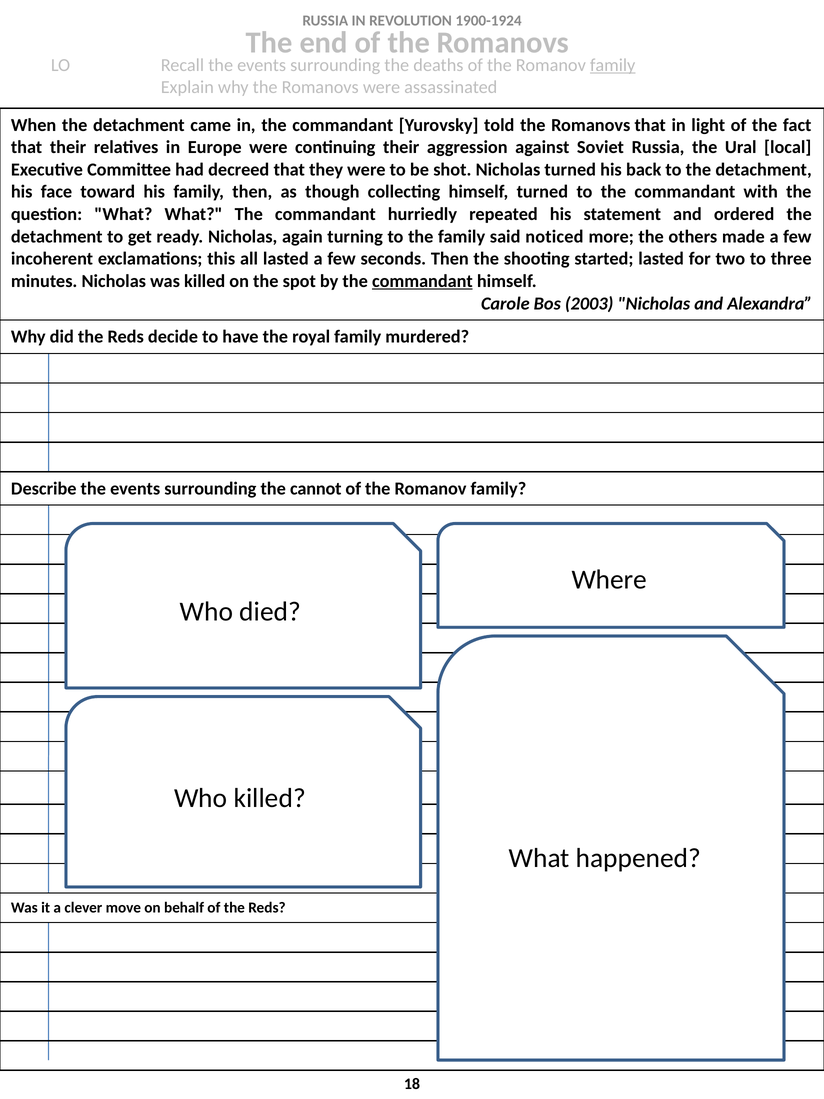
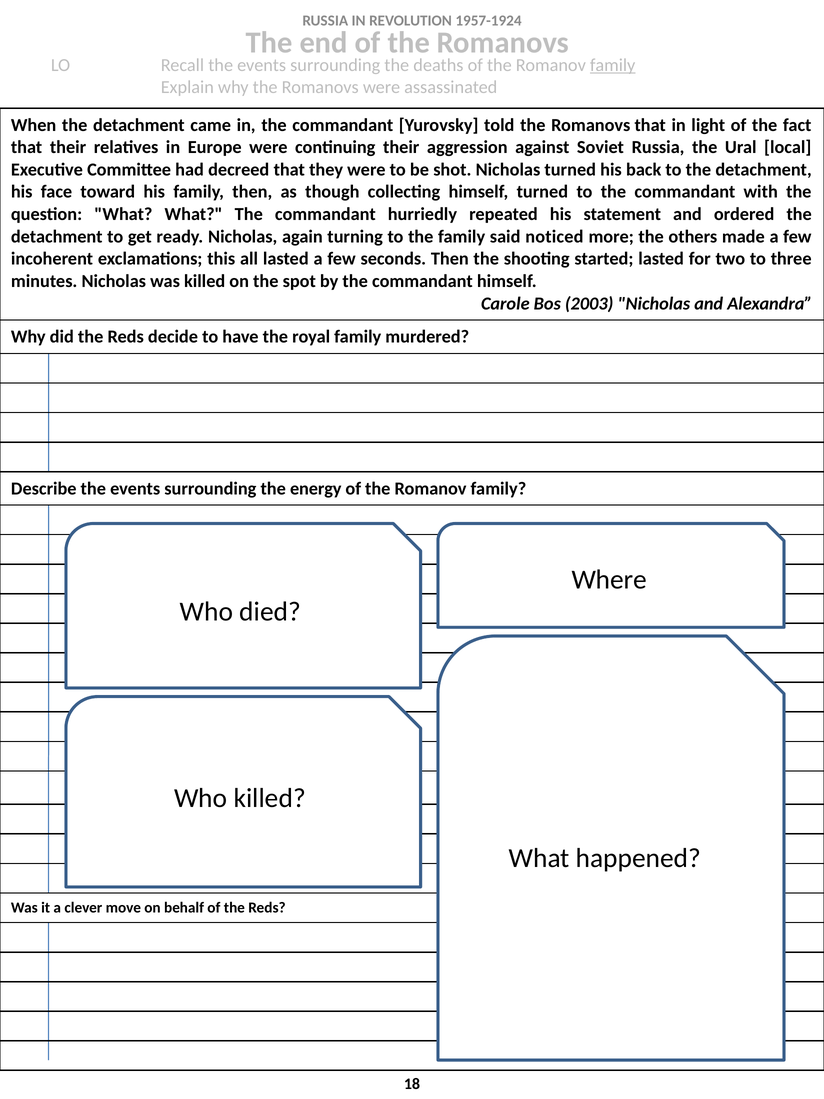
1900-1924: 1900-1924 -> 1957-1924
commandant at (422, 281) underline: present -> none
cannot: cannot -> energy
